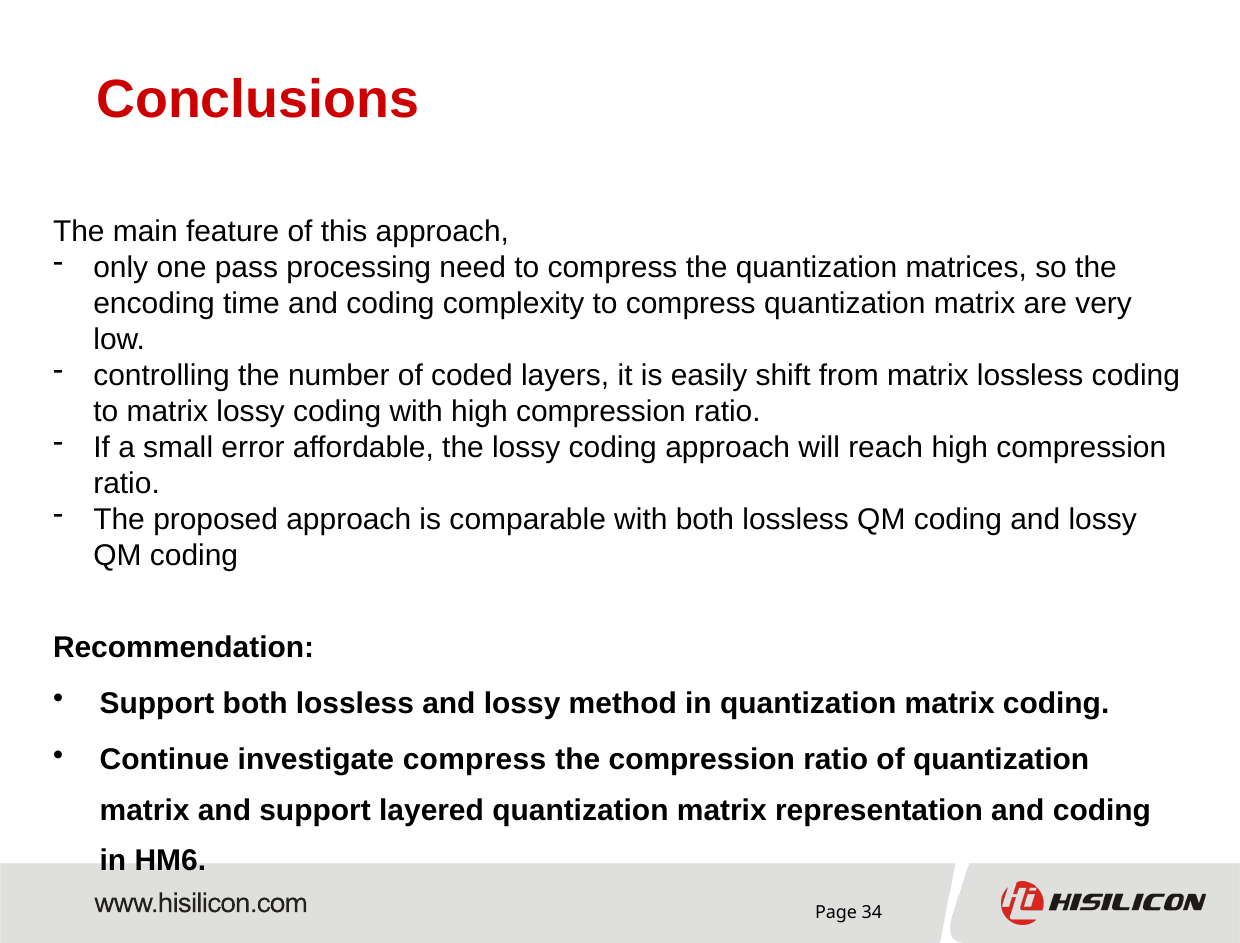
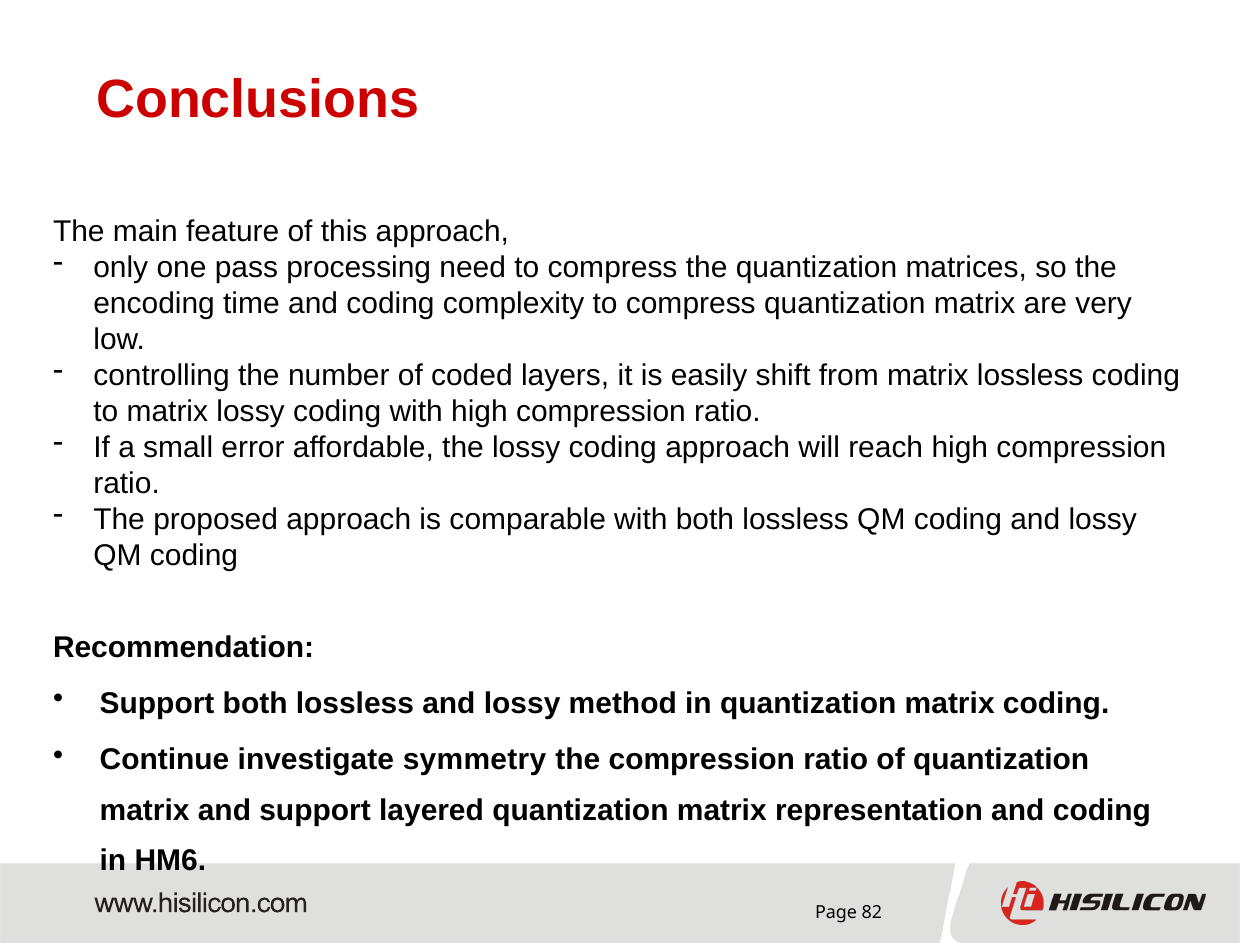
investigate compress: compress -> symmetry
34: 34 -> 82
